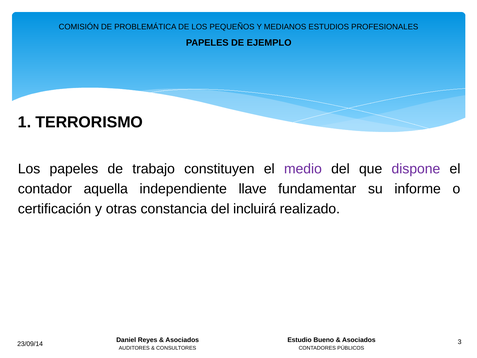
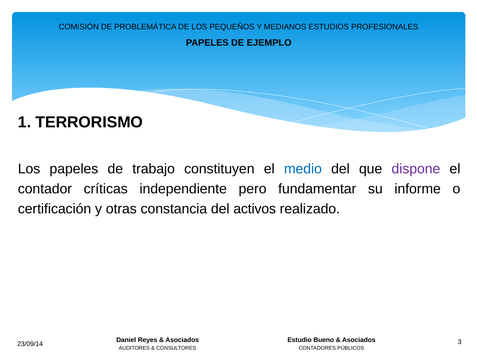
medio colour: purple -> blue
aquella: aquella -> críticas
llave: llave -> pero
incluirá: incluirá -> activos
